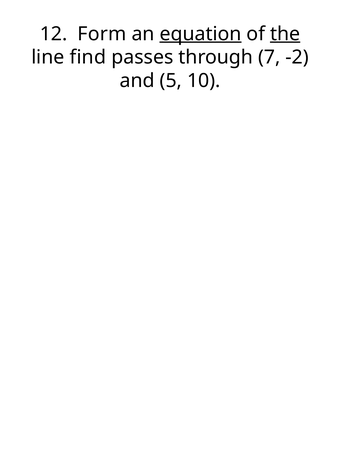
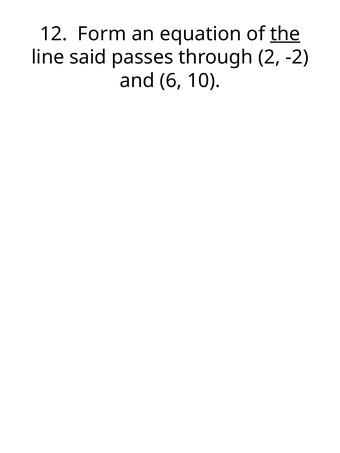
equation underline: present -> none
find: find -> said
7: 7 -> 2
5: 5 -> 6
